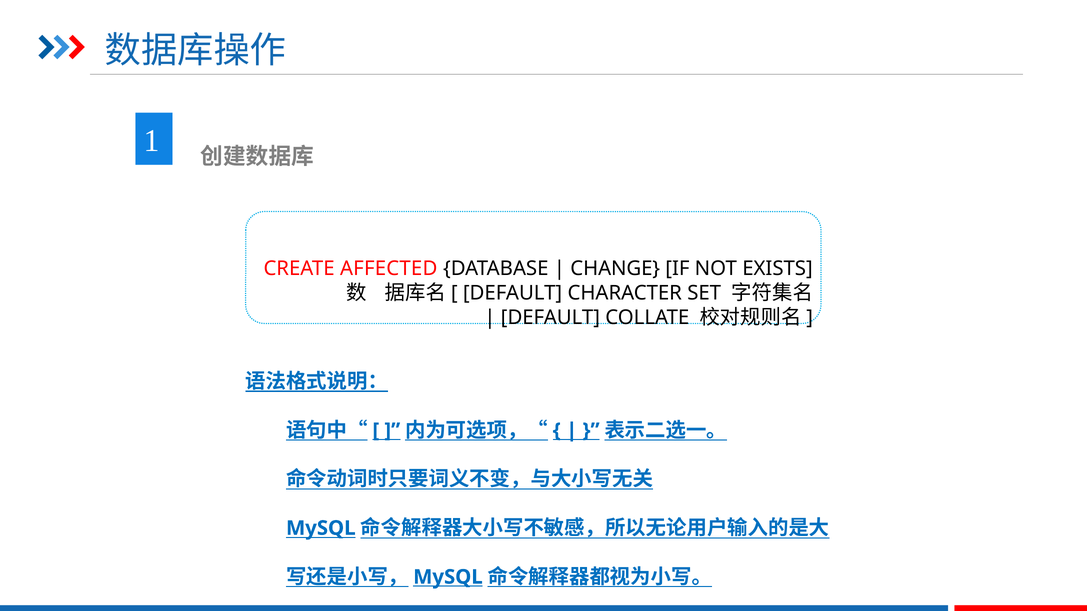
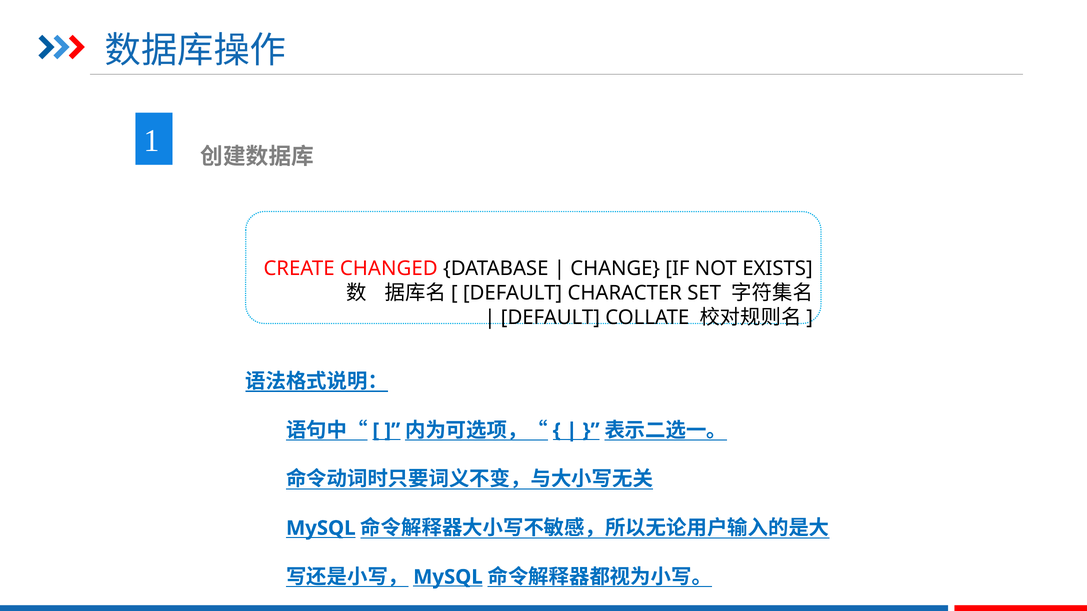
AFFECTED: AFFECTED -> CHANGED
